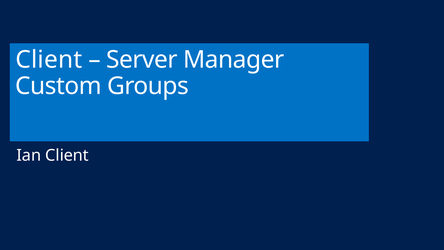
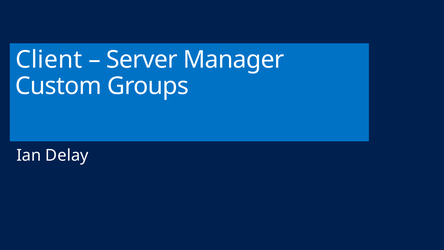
Ian Client: Client -> Delay
